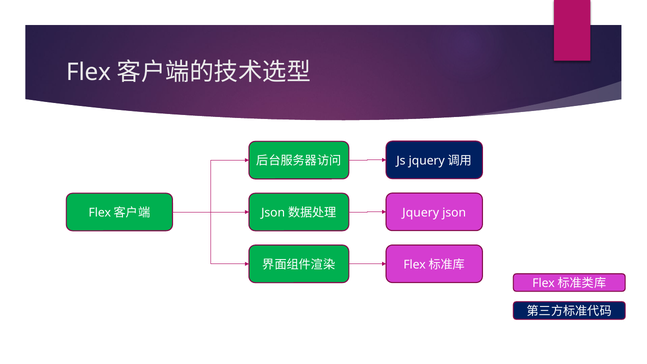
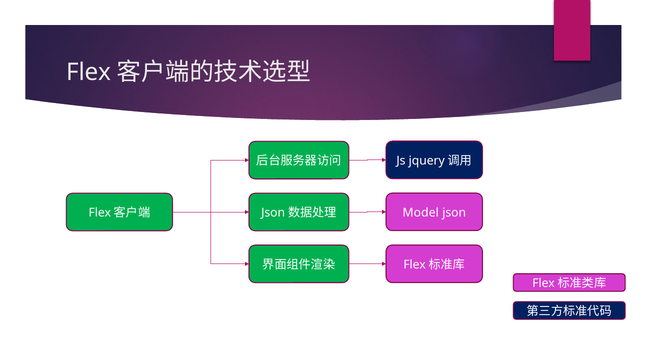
Jquery: Jquery -> Model
